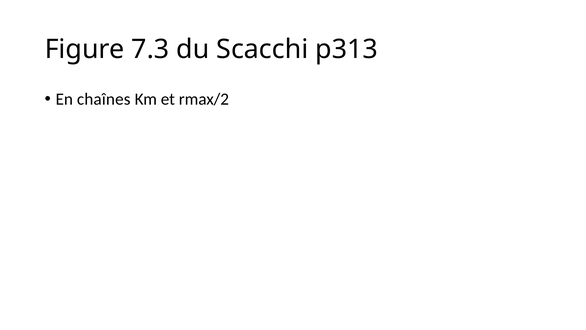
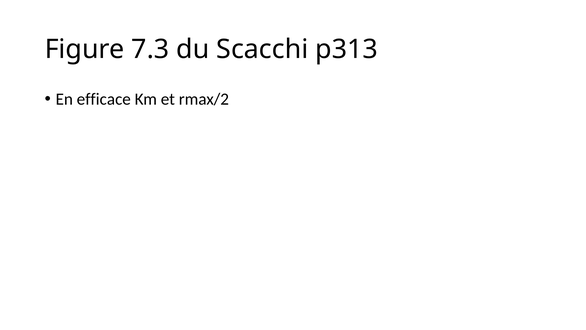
chaînes: chaînes -> efficace
